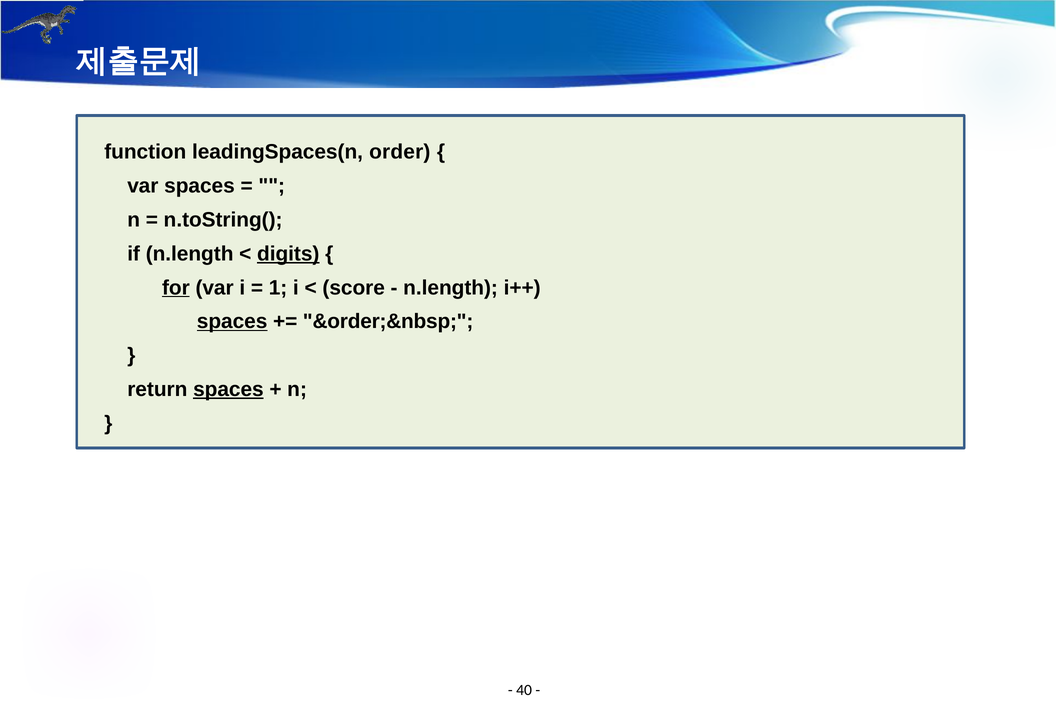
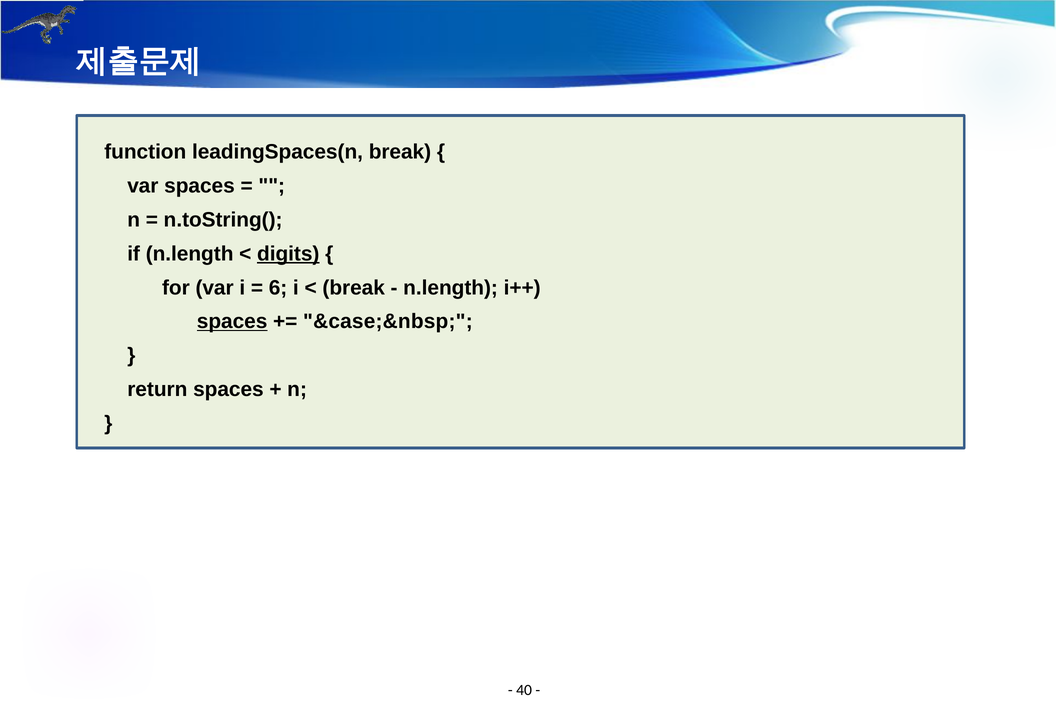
leadingSpaces(n order: order -> break
for underline: present -> none
1: 1 -> 6
score at (354, 288): score -> break
&order;&nbsp: &order;&nbsp -> &case;&nbsp
spaces at (228, 389) underline: present -> none
